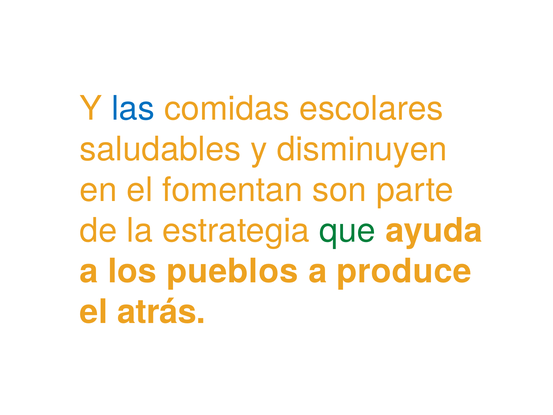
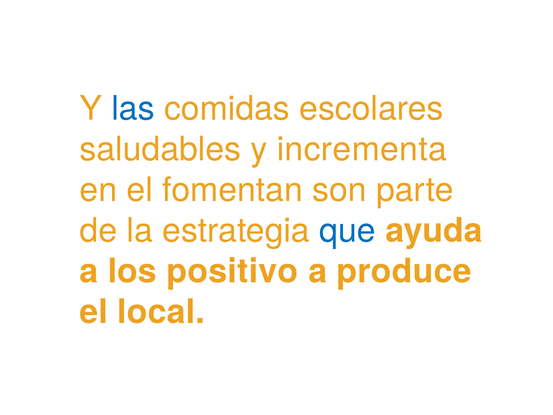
disminuyen: disminuyen -> incrementa
que colour: green -> blue
pueblos: pueblos -> positivo
atrás: atrás -> local
